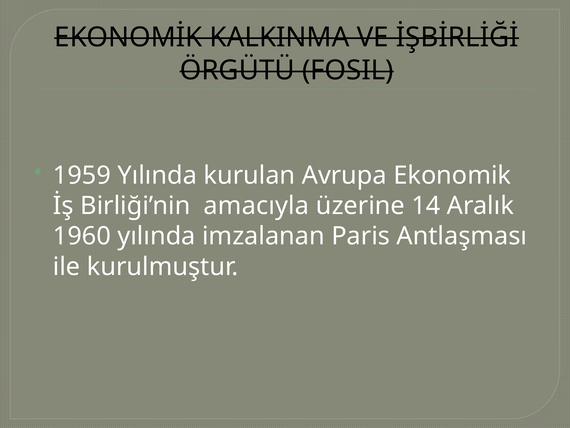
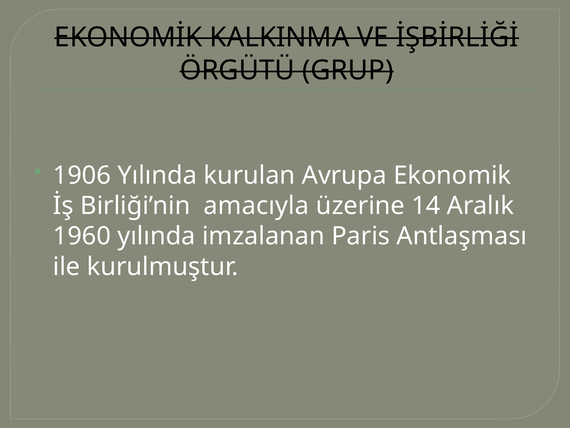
FOSIL: FOSIL -> GRUP
1959: 1959 -> 1906
